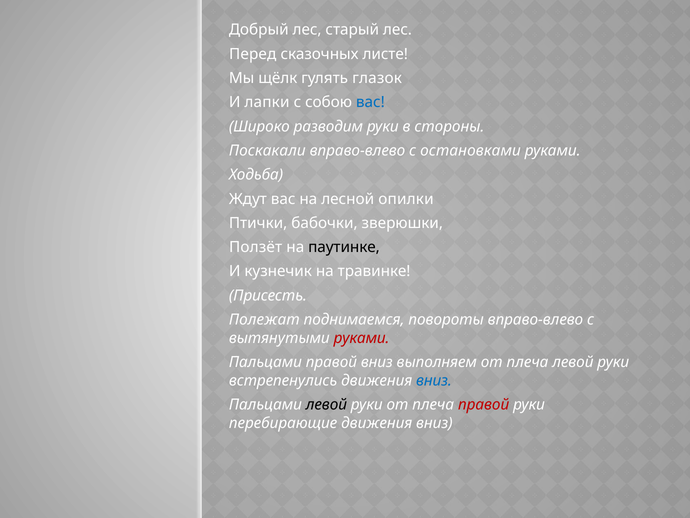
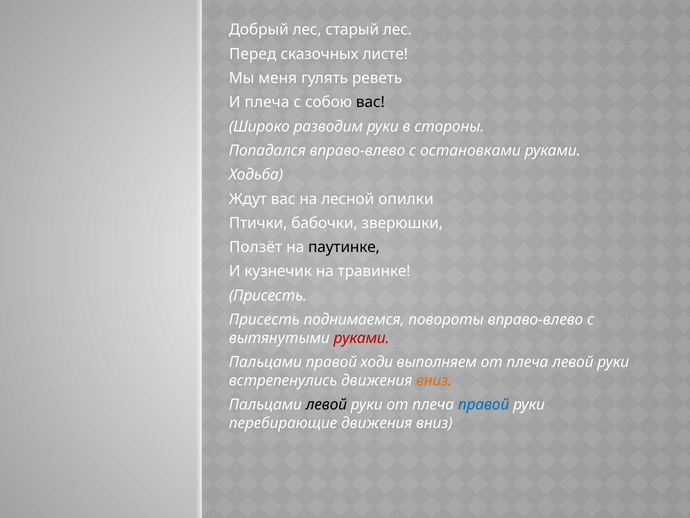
щёлк: щёлк -> меня
глазок: глазок -> реветь
И лапки: лапки -> плеча
вас at (370, 102) colour: blue -> black
Поскакали: Поскакали -> Попадался
Полежат at (264, 319): Полежат -> Присесть
правой вниз: вниз -> ходи
вниз at (434, 380) colour: blue -> orange
правой at (484, 404) colour: red -> blue
